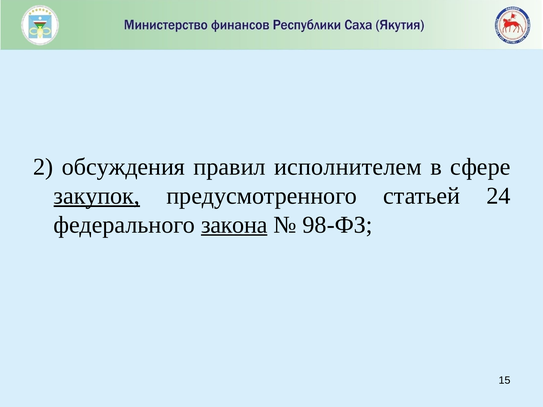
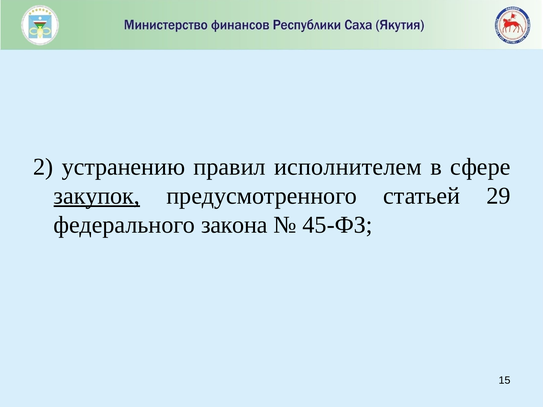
обсуждения: обсуждения -> устранению
24: 24 -> 29
закона underline: present -> none
98-ФЗ: 98-ФЗ -> 45-ФЗ
